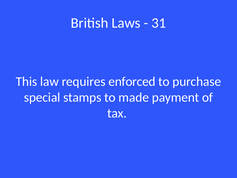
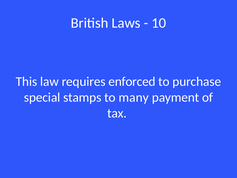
31: 31 -> 10
made: made -> many
